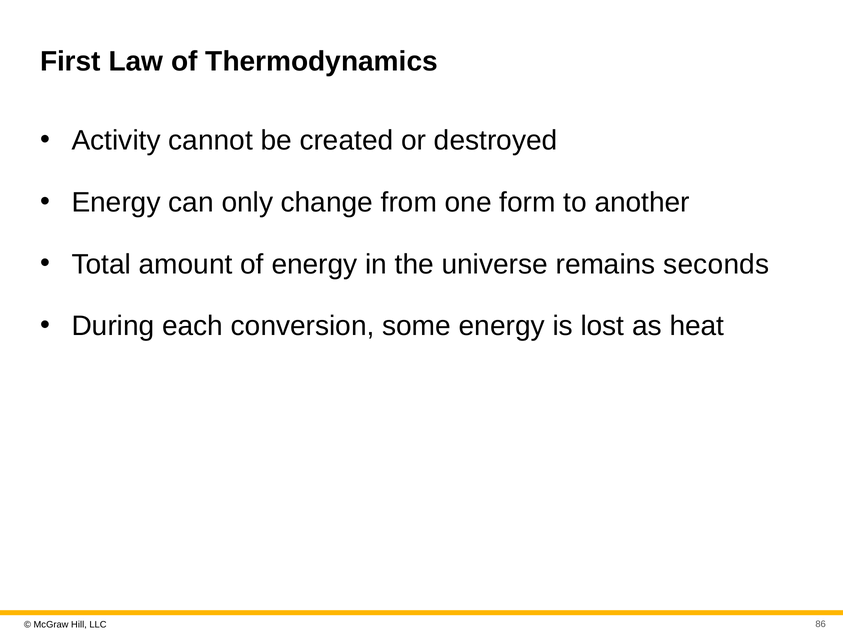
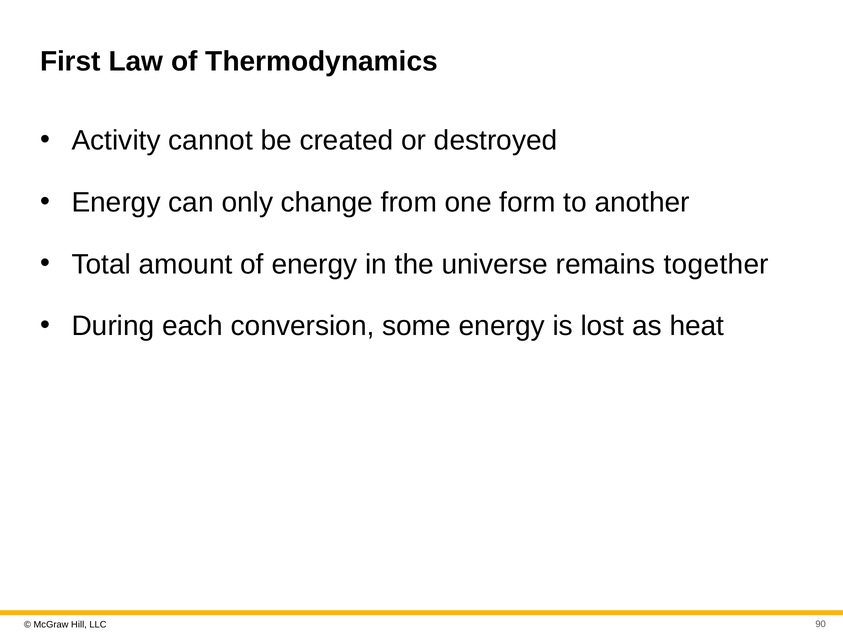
seconds: seconds -> together
86: 86 -> 90
